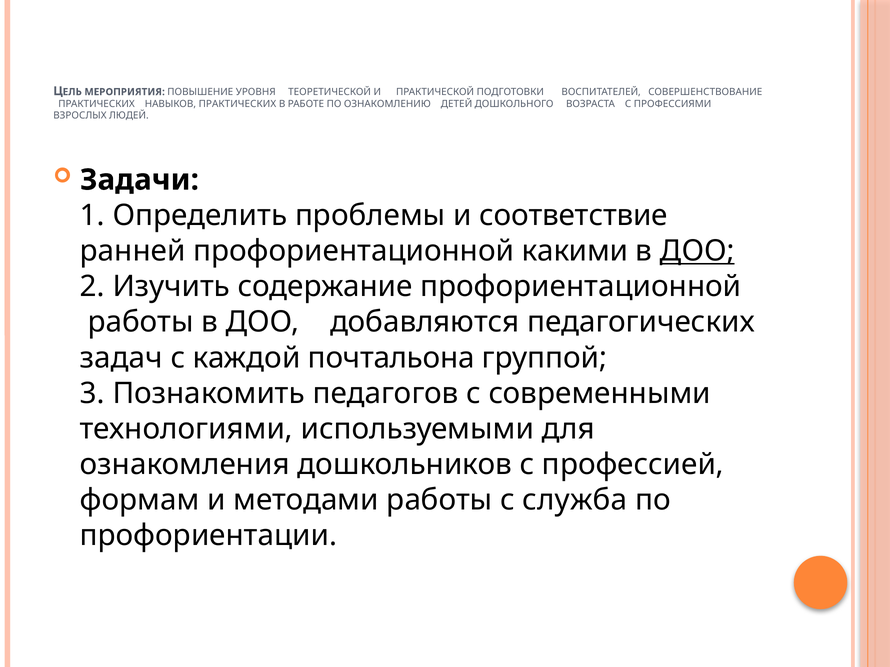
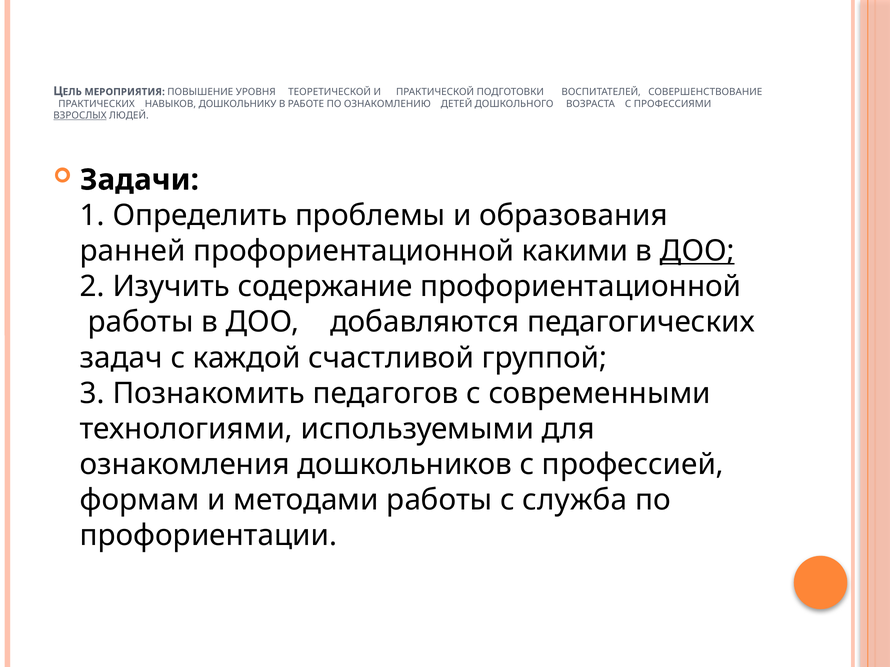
НАВЫКОВ ПРАКТИЧЕСКИХ: ПРАКТИЧЕСКИХ -> ДОШКОЛЬНИКУ
ВЗРОСЛЫХ underline: none -> present
соответствие: соответствие -> образования
почтальона: почтальона -> счастливой
